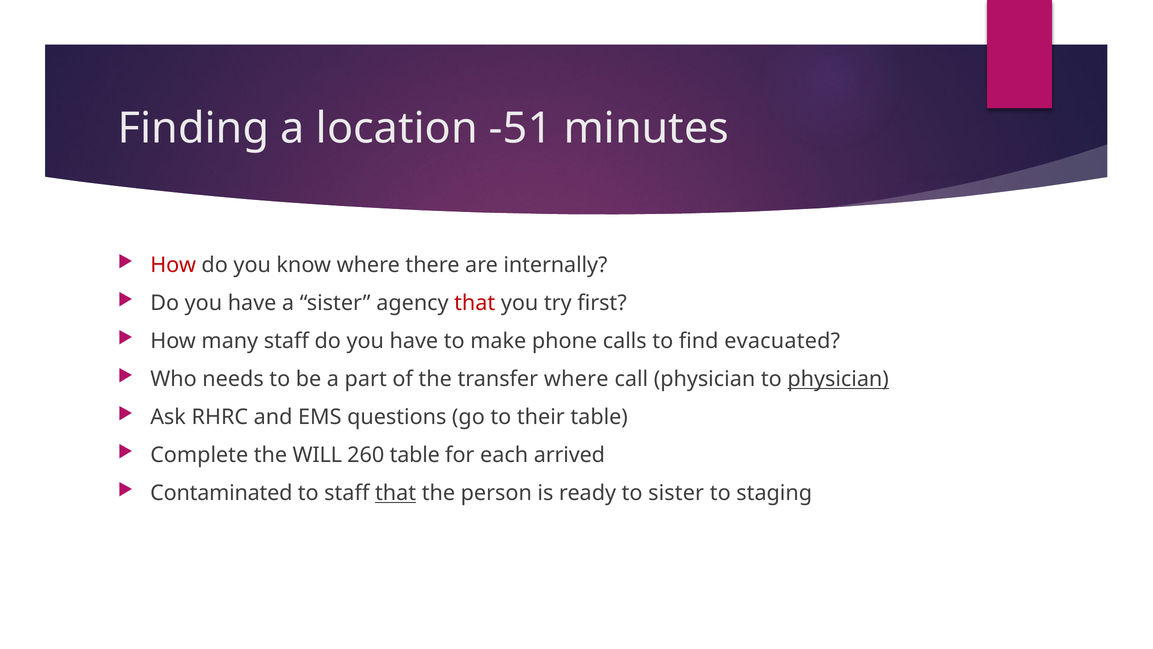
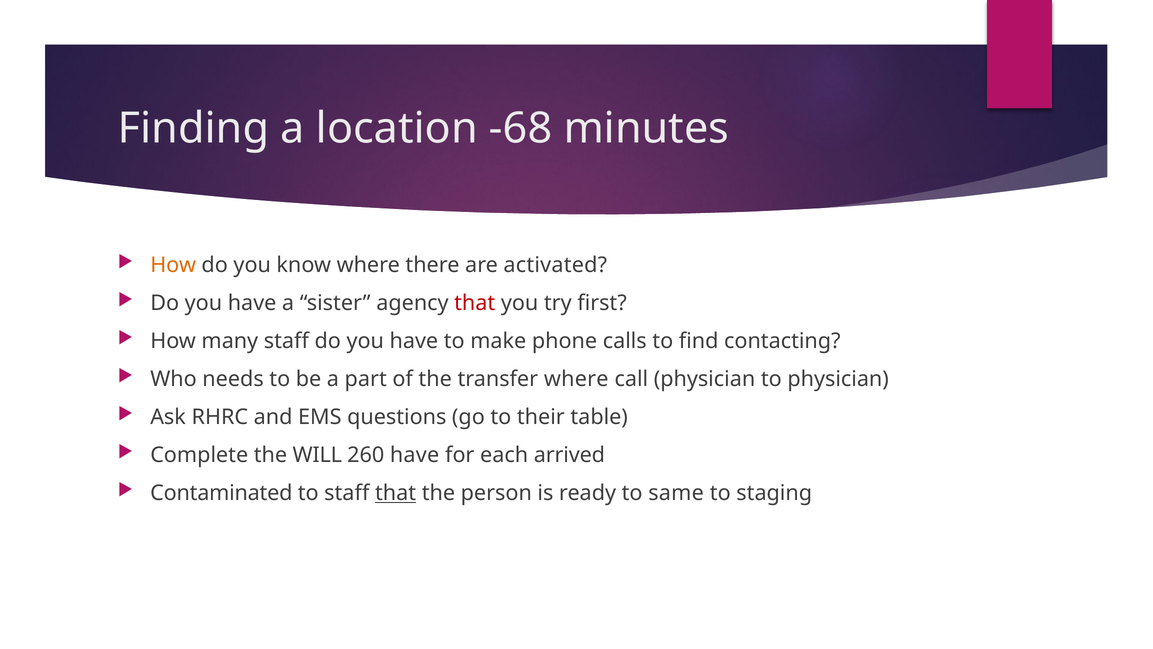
-51: -51 -> -68
How at (173, 265) colour: red -> orange
internally: internally -> activated
evacuated: evacuated -> contacting
physician at (838, 379) underline: present -> none
260 table: table -> have
to sister: sister -> same
